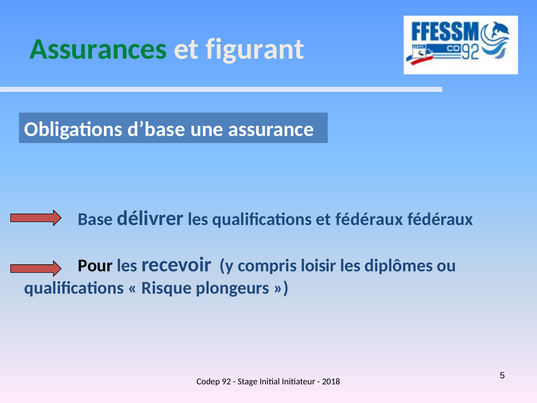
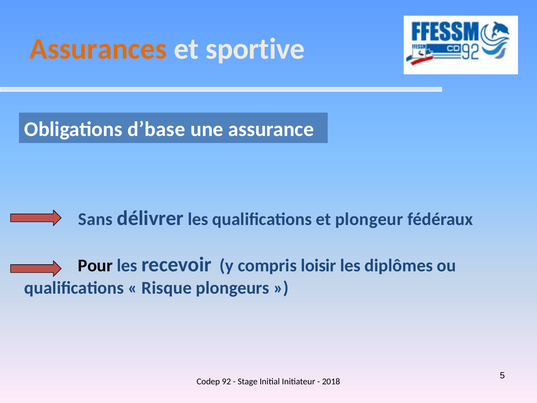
Assurances colour: green -> orange
figurant: figurant -> sportive
Base: Base -> Sans
et fédéraux: fédéraux -> plongeur
